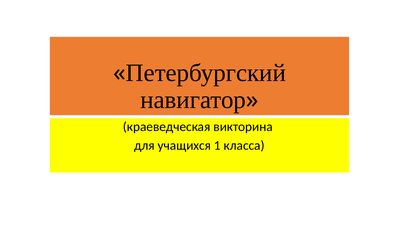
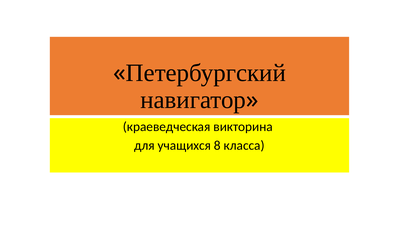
1: 1 -> 8
